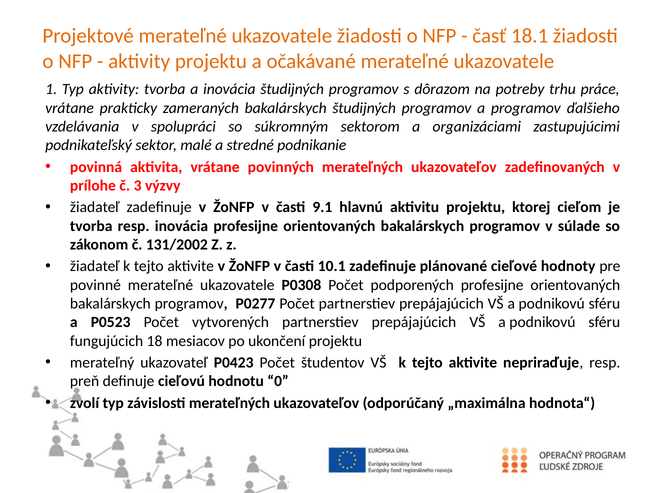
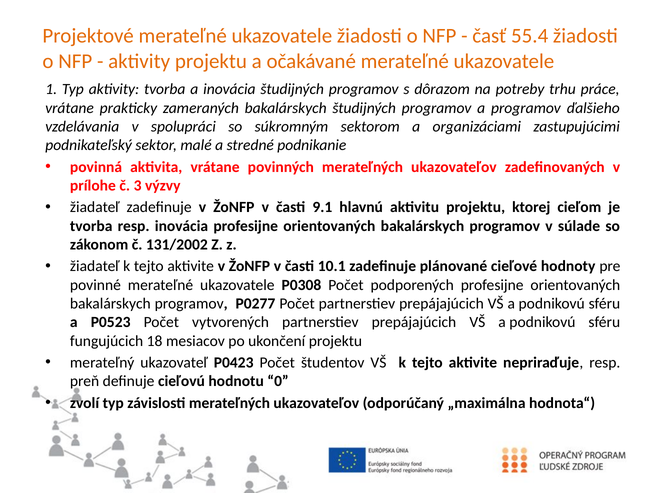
18.1: 18.1 -> 55.4
